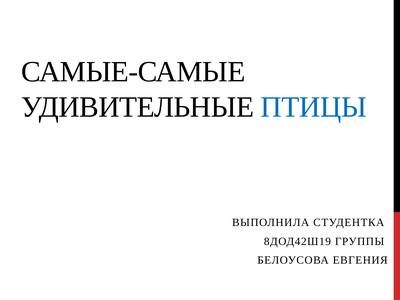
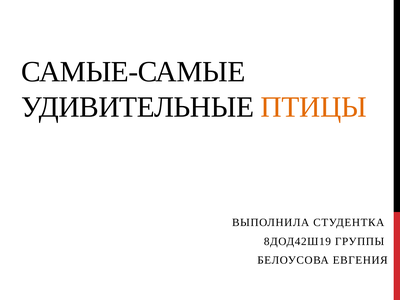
ПТИЦЫ colour: blue -> orange
